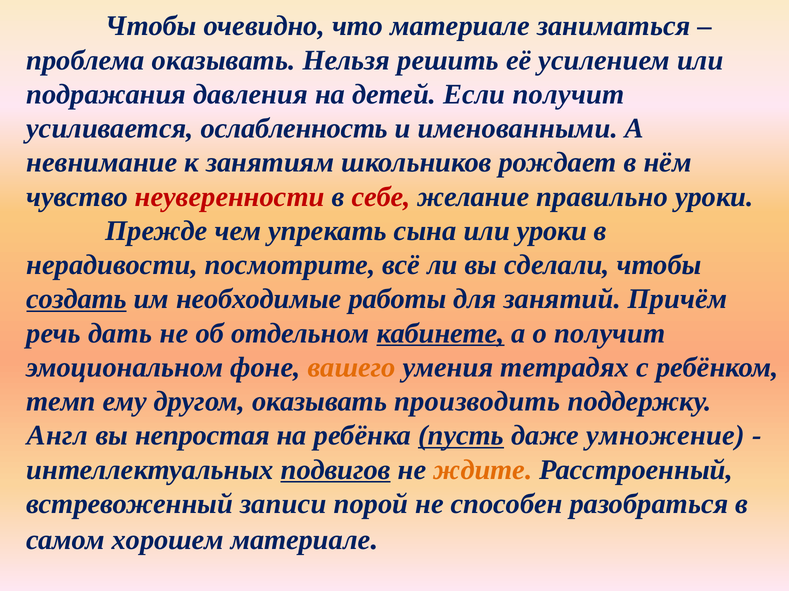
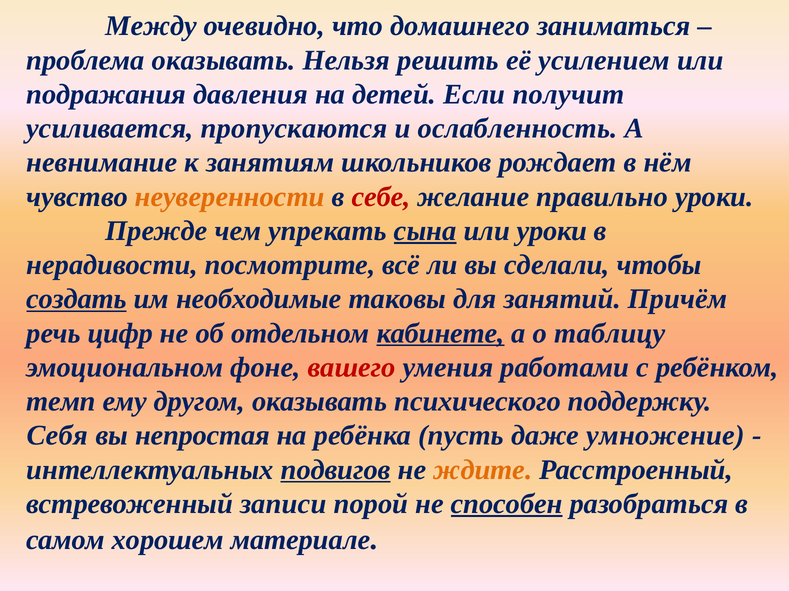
Чтобы at (151, 26): Чтобы -> Между
что материале: материале -> домашнего
ослабленность: ослабленность -> пропускаются
именованными: именованными -> ослабленность
неуверенности colour: red -> orange
сына underline: none -> present
работы: работы -> таковы
дать: дать -> цифр
о получит: получит -> таблицу
вашего colour: orange -> red
тетрадях: тетрадях -> работами
производить: производить -> психического
Англ: Англ -> Себя
пусть underline: present -> none
способен underline: none -> present
